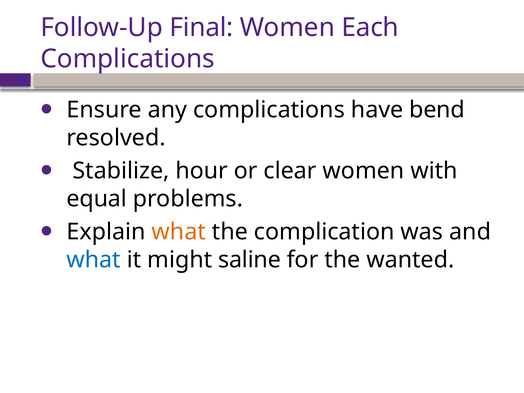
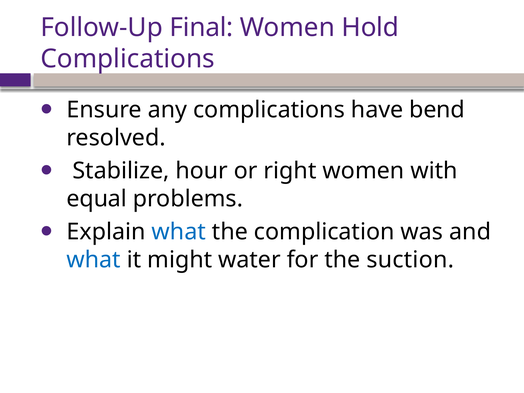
Each: Each -> Hold
clear: clear -> right
what at (179, 232) colour: orange -> blue
saline: saline -> water
wanted: wanted -> suction
